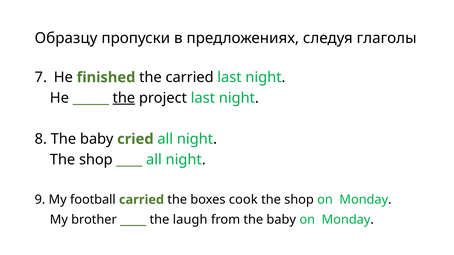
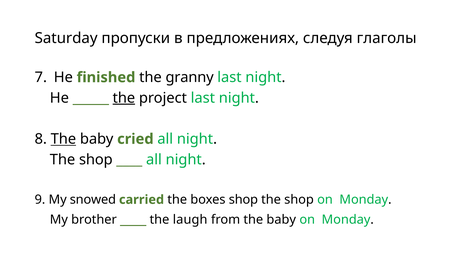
Образцу: Образцу -> Saturday
the carried: carried -> granny
The at (63, 139) underline: none -> present
football: football -> snowed
boxes cook: cook -> shop
